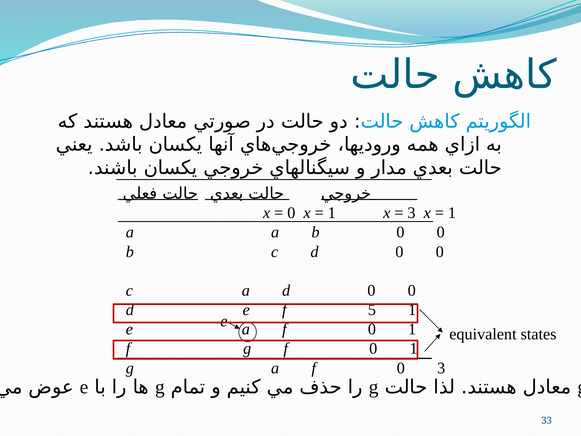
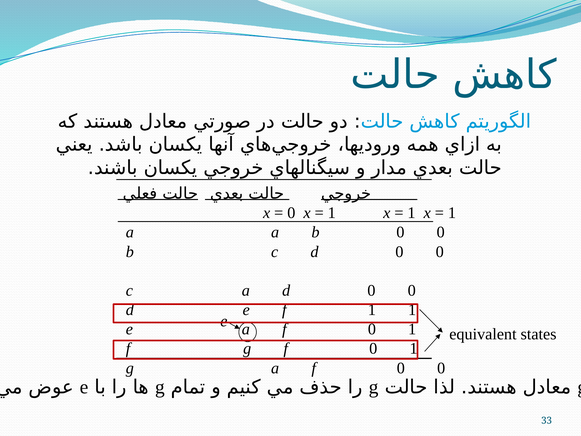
3 at (412, 213): 3 -> 1
f 5: 5 -> 1
f 0 3: 3 -> 0
